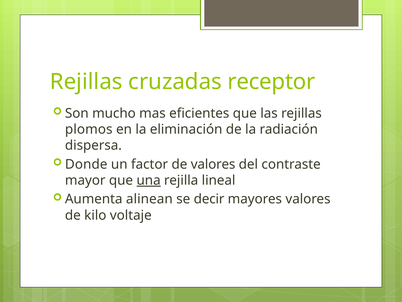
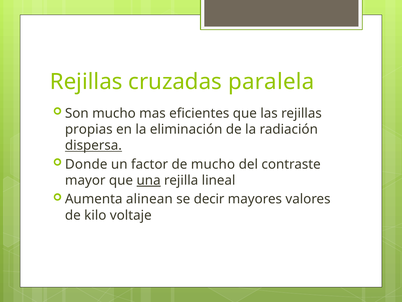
receptor: receptor -> paralela
plomos: plomos -> propias
dispersa underline: none -> present
de valores: valores -> mucho
